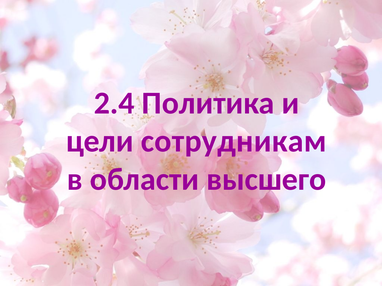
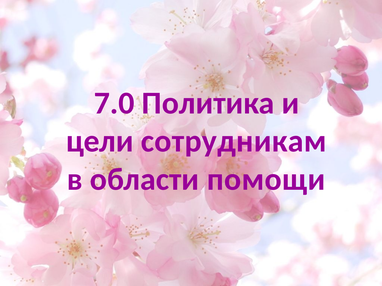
2.4: 2.4 -> 7.0
высшего: высшего -> помощи
